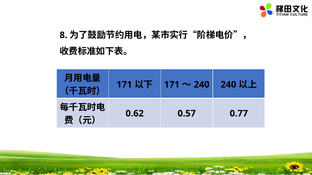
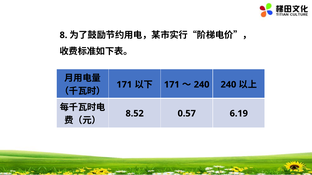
0.62: 0.62 -> 8.52
0.77: 0.77 -> 6.19
